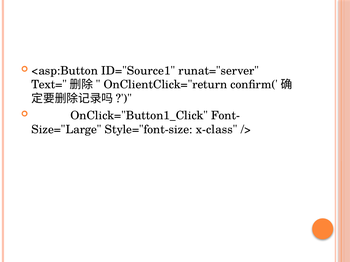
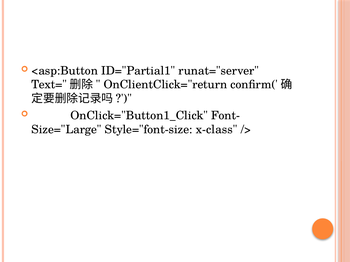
ID="Source1: ID="Source1 -> ID="Partial1
